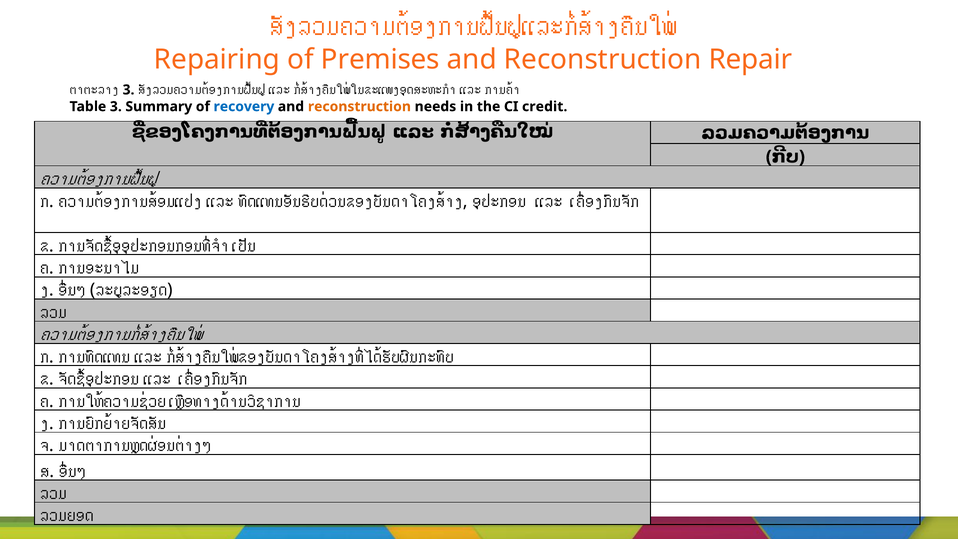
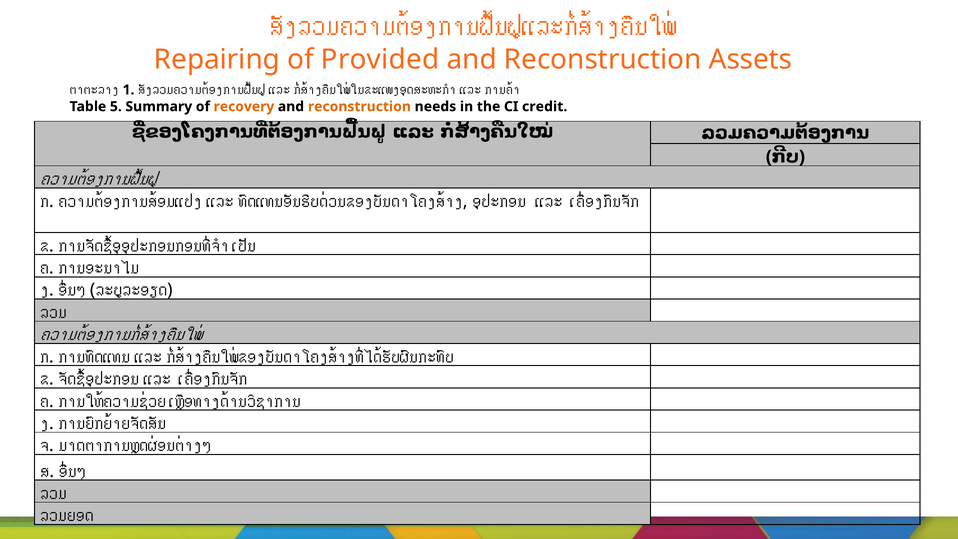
Premises: Premises -> Provided
Repair: Repair -> Assets
3 at (129, 90): 3 -> 1
Table 3: 3 -> 5
recovery colour: blue -> orange
